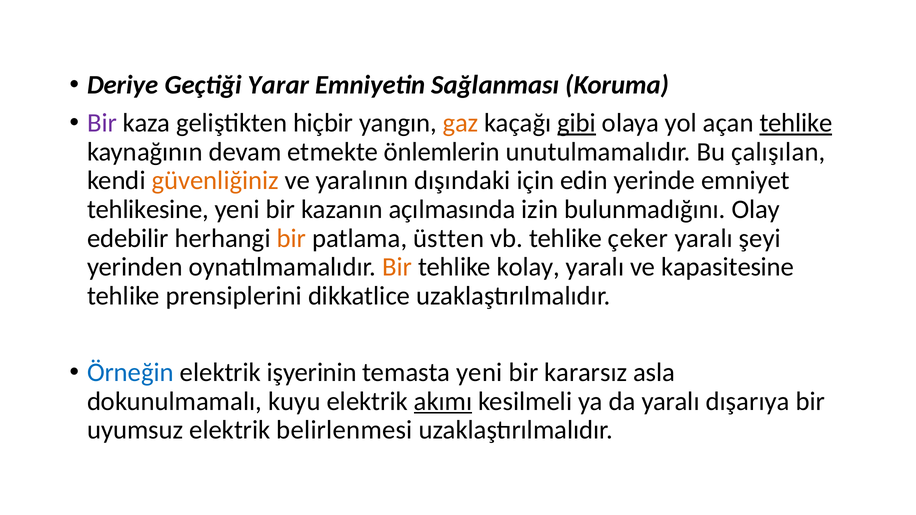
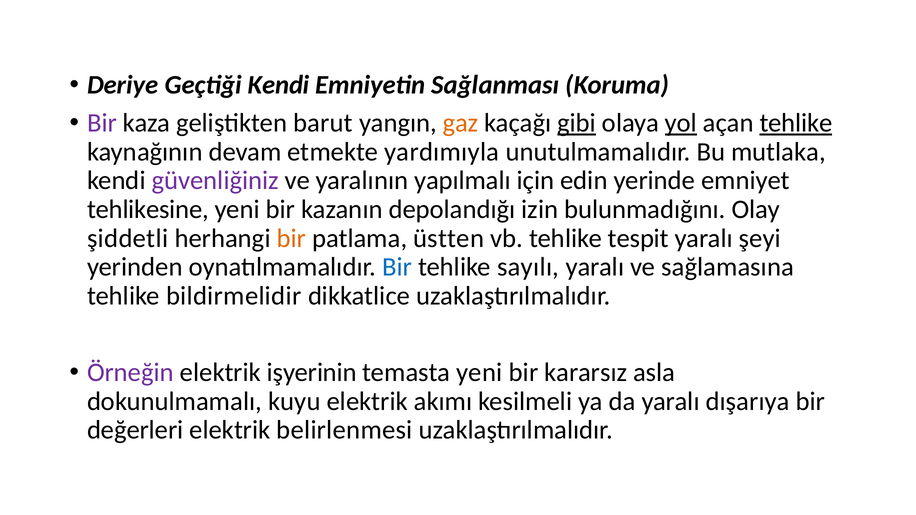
Geçtiği Yarar: Yarar -> Kendi
hiçbir: hiçbir -> barut
yol underline: none -> present
önlemlerin: önlemlerin -> yardımıyla
çalışılan: çalışılan -> mutlaka
güvenliğiniz colour: orange -> purple
dışındaki: dışındaki -> yapılmalı
açılmasında: açılmasında -> depolandığı
edebilir: edebilir -> şiddetli
çeker: çeker -> tespit
Bir at (397, 267) colour: orange -> blue
kolay: kolay -> sayılı
kapasitesine: kapasitesine -> sağlamasına
prensiplerini: prensiplerini -> bildirmelidir
Örneğin colour: blue -> purple
akımı underline: present -> none
uyumsuz: uyumsuz -> değerleri
